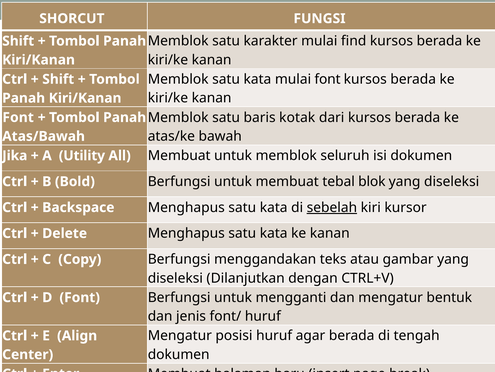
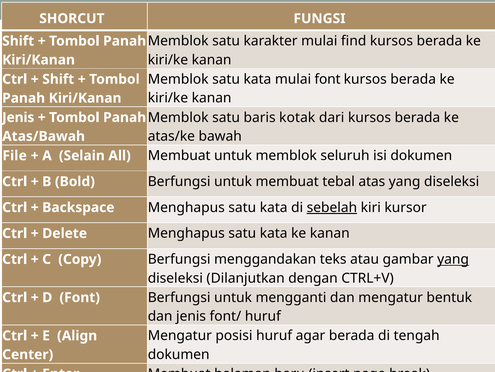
Font at (18, 117): Font -> Jenis
Jika: Jika -> File
Utility: Utility -> Selain
blok: blok -> atas
yang at (453, 259) underline: none -> present
